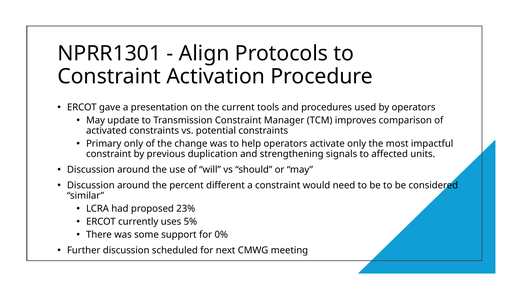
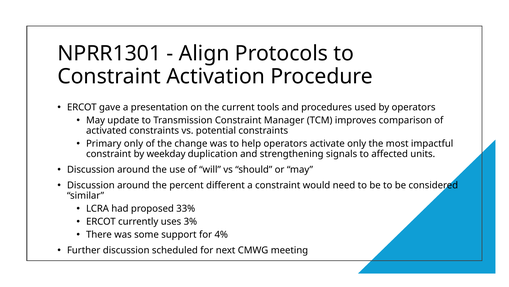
previous: previous -> weekday
23%: 23% -> 33%
5%: 5% -> 3%
0%: 0% -> 4%
